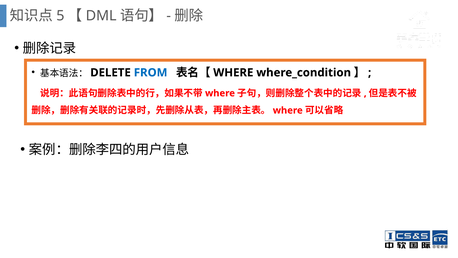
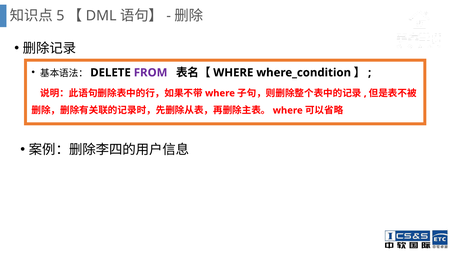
FROM colour: blue -> purple
